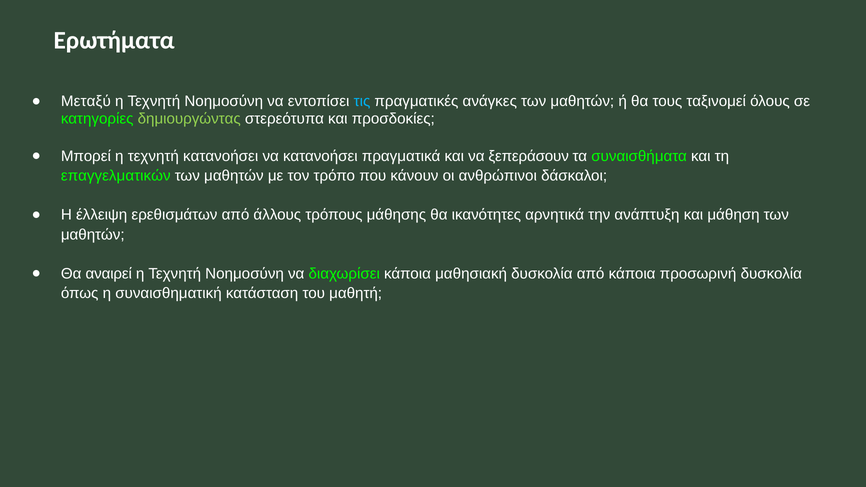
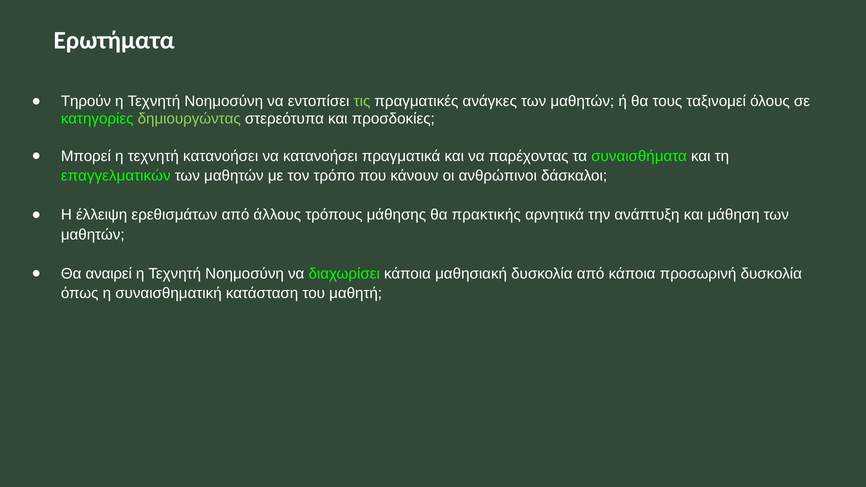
Μεταξύ: Μεταξύ -> Τηρούν
τις colour: light blue -> light green
ξεπεράσουν: ξεπεράσουν -> παρέχοντας
ικανότητες: ικανότητες -> πρακτικής
